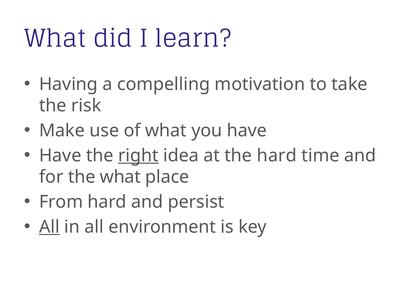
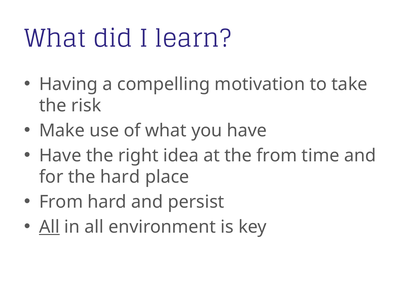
right underline: present -> none
the hard: hard -> from
the what: what -> hard
